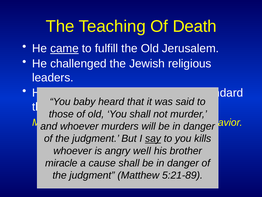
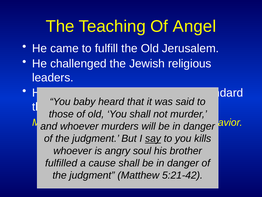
Death: Death -> Angel
came underline: present -> none
well: well -> soul
miracle: miracle -> fulfilled
5:21-89: 5:21-89 -> 5:21-42
